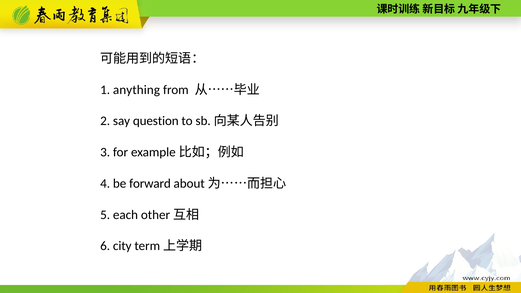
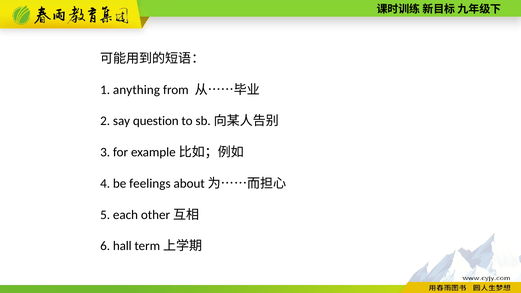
forward: forward -> feelings
city: city -> hall
